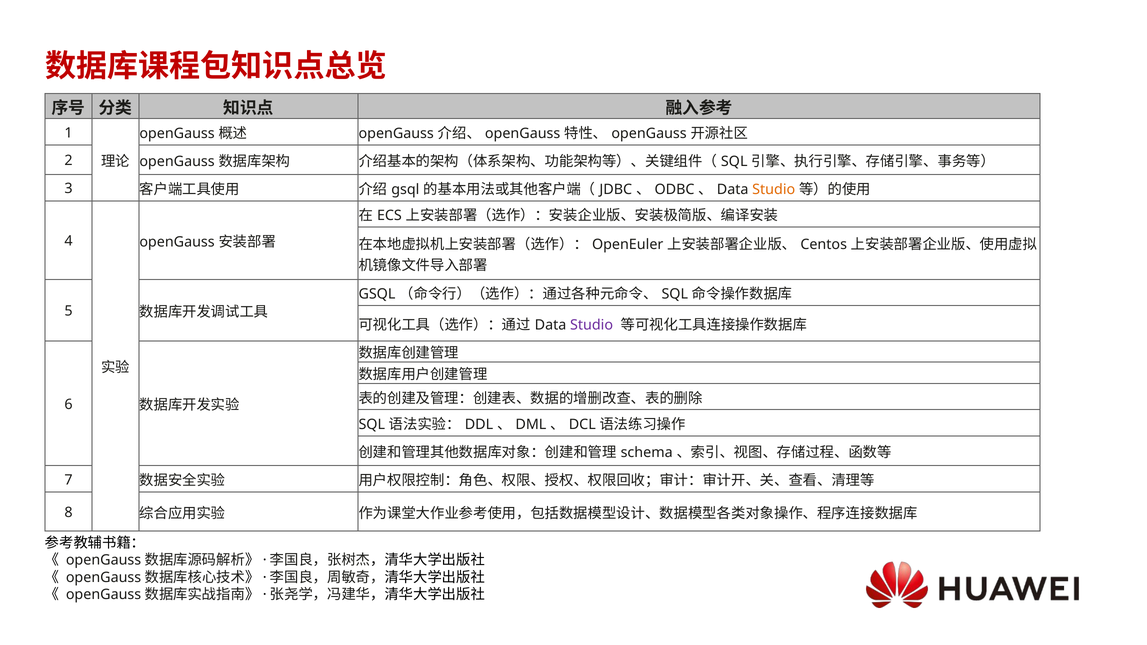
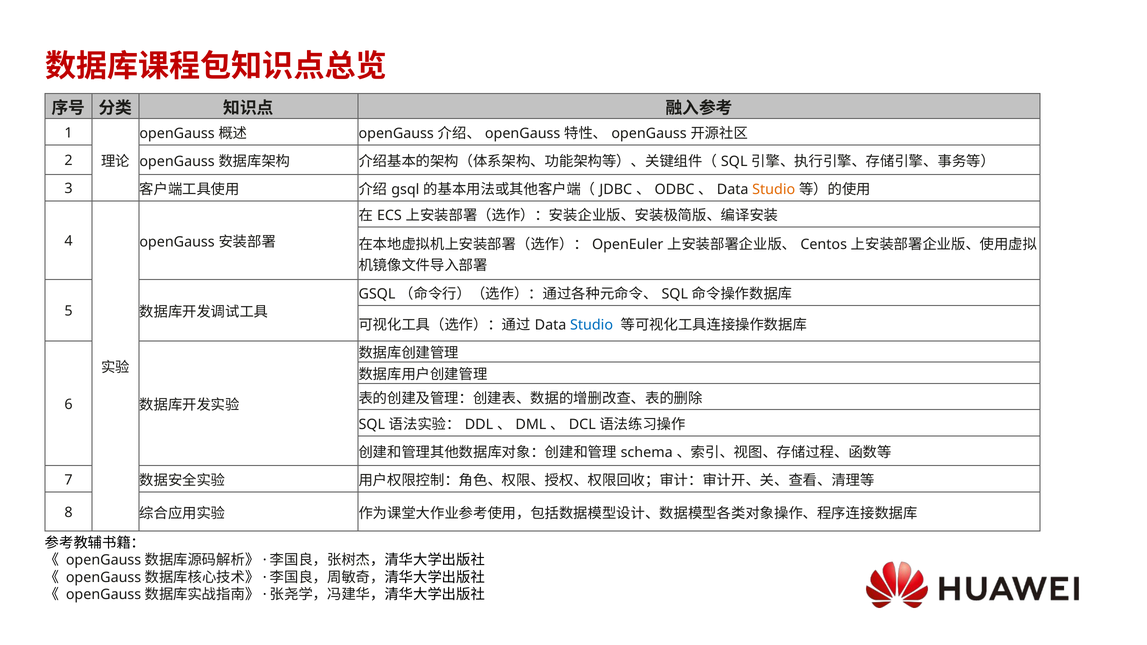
Studio at (592, 325) colour: purple -> blue
